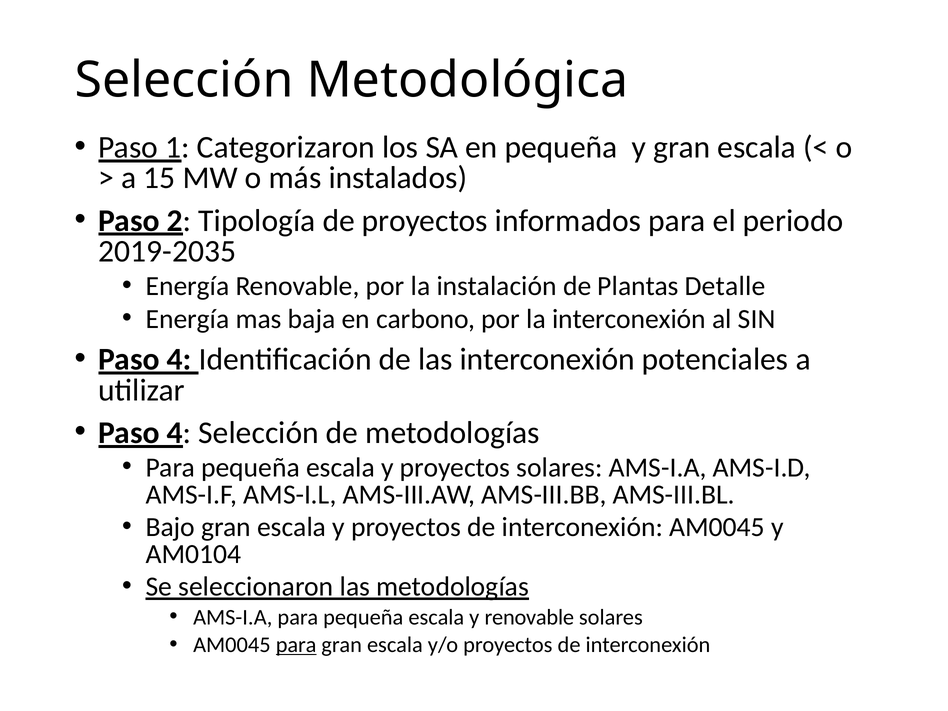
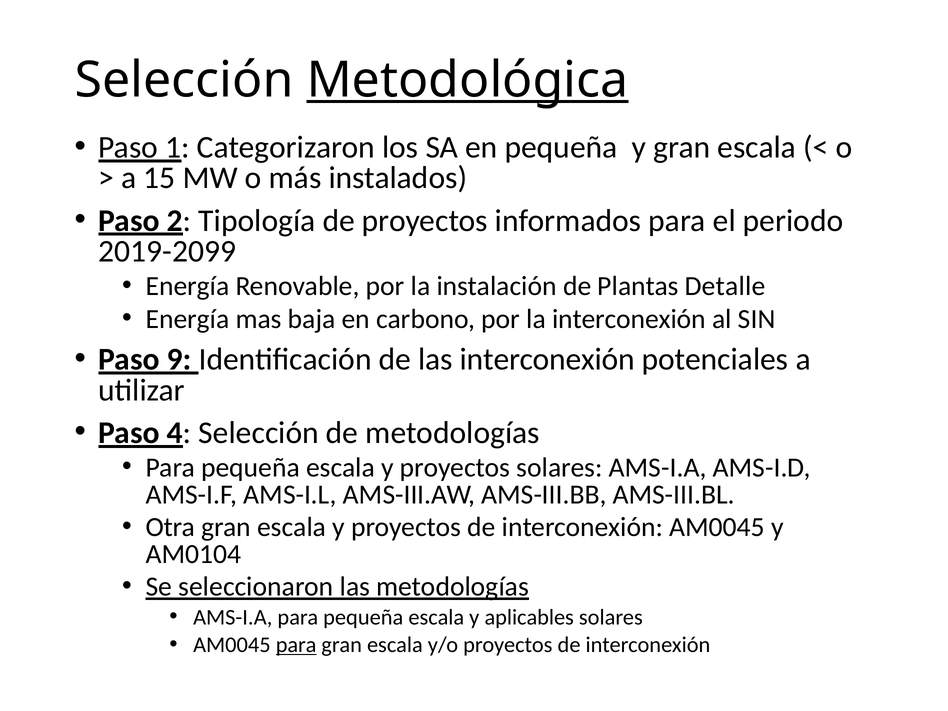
Metodológica underline: none -> present
2019-2035: 2019-2035 -> 2019-2099
4 at (179, 359): 4 -> 9
Bajo: Bajo -> Otra
y renovable: renovable -> aplicables
